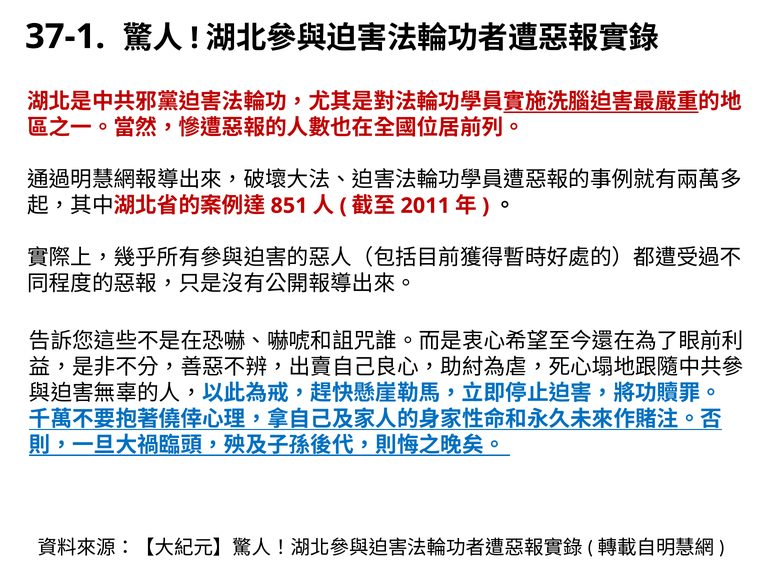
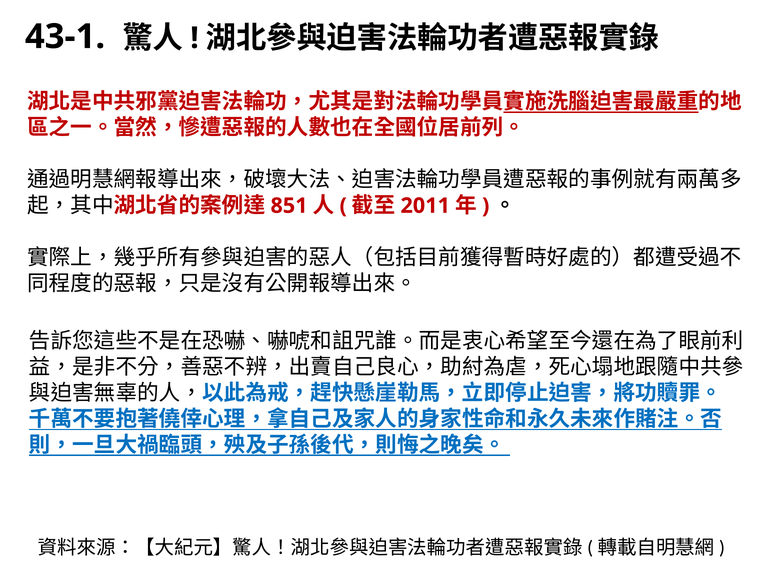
37-1: 37-1 -> 43-1
